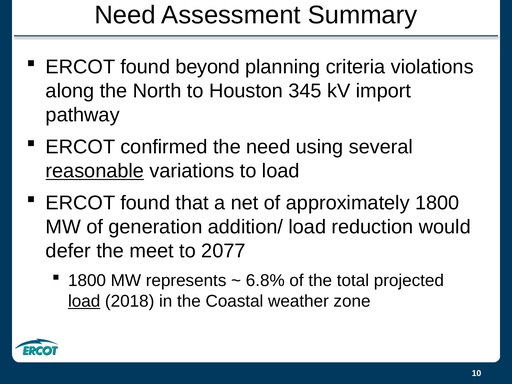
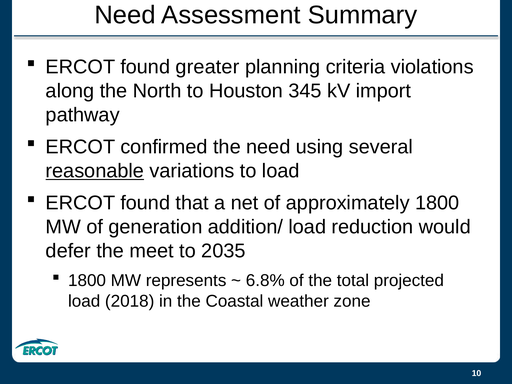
beyond: beyond -> greater
2077: 2077 -> 2035
load at (84, 301) underline: present -> none
